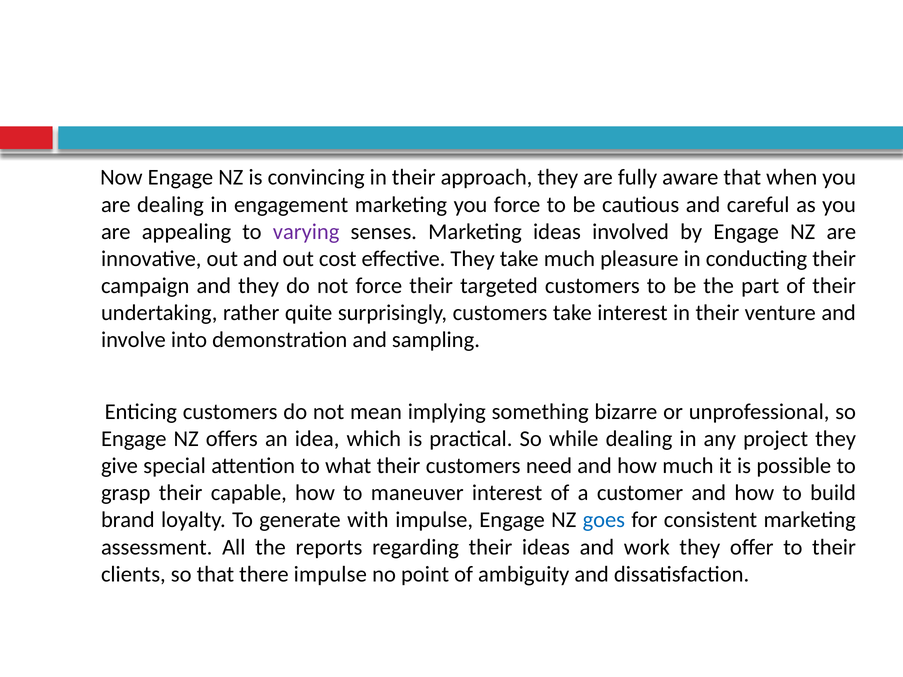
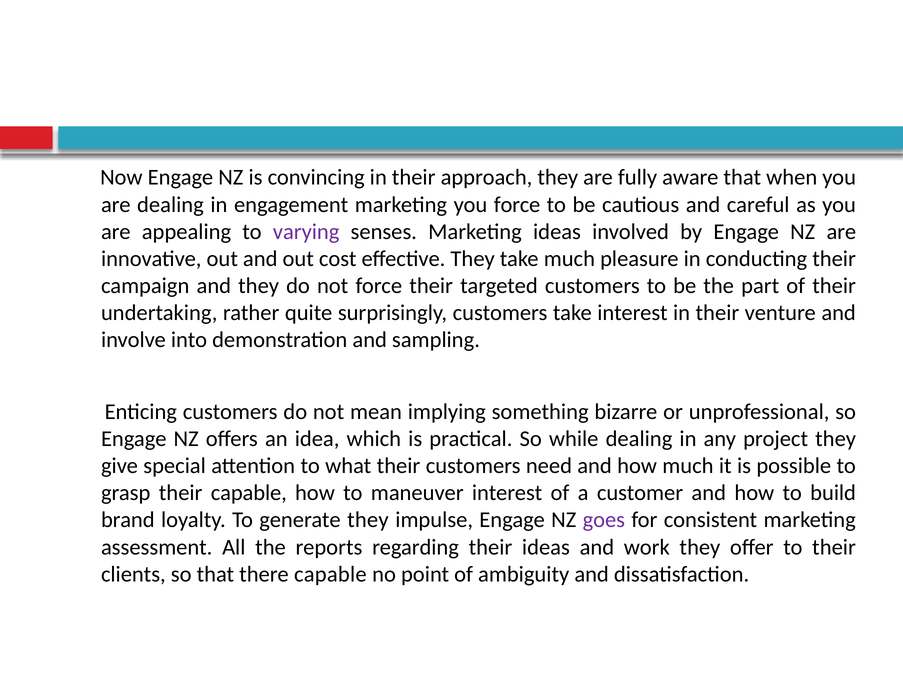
generate with: with -> they
goes colour: blue -> purple
there impulse: impulse -> capable
